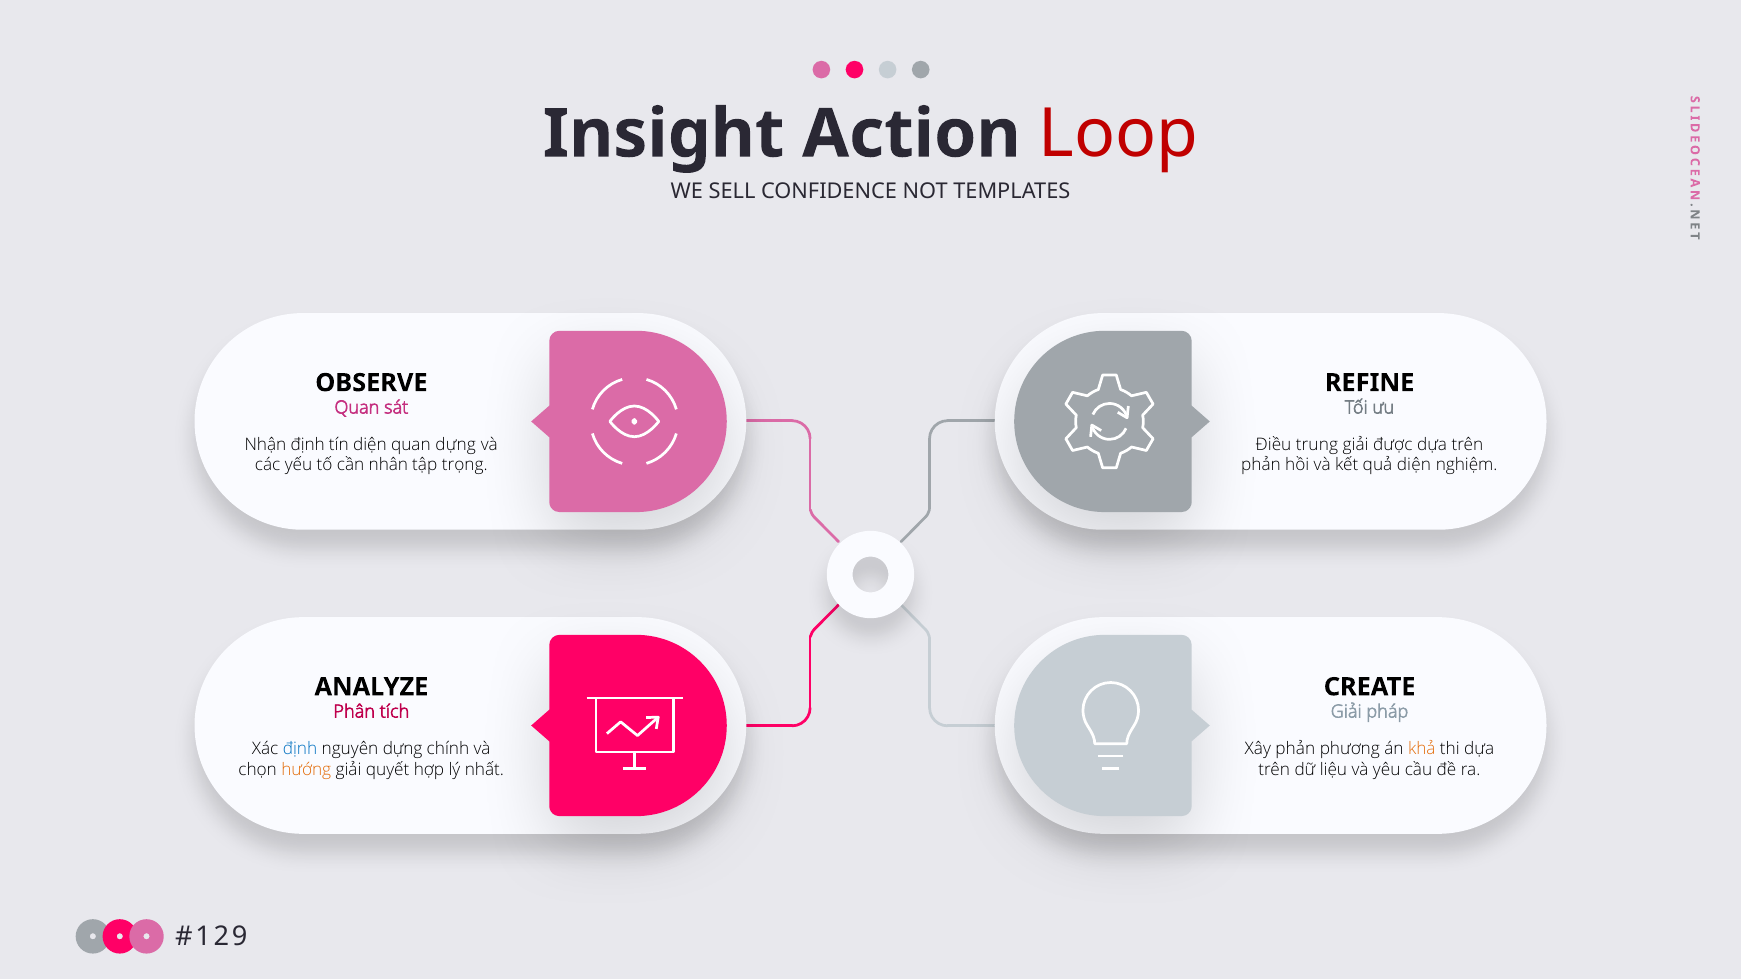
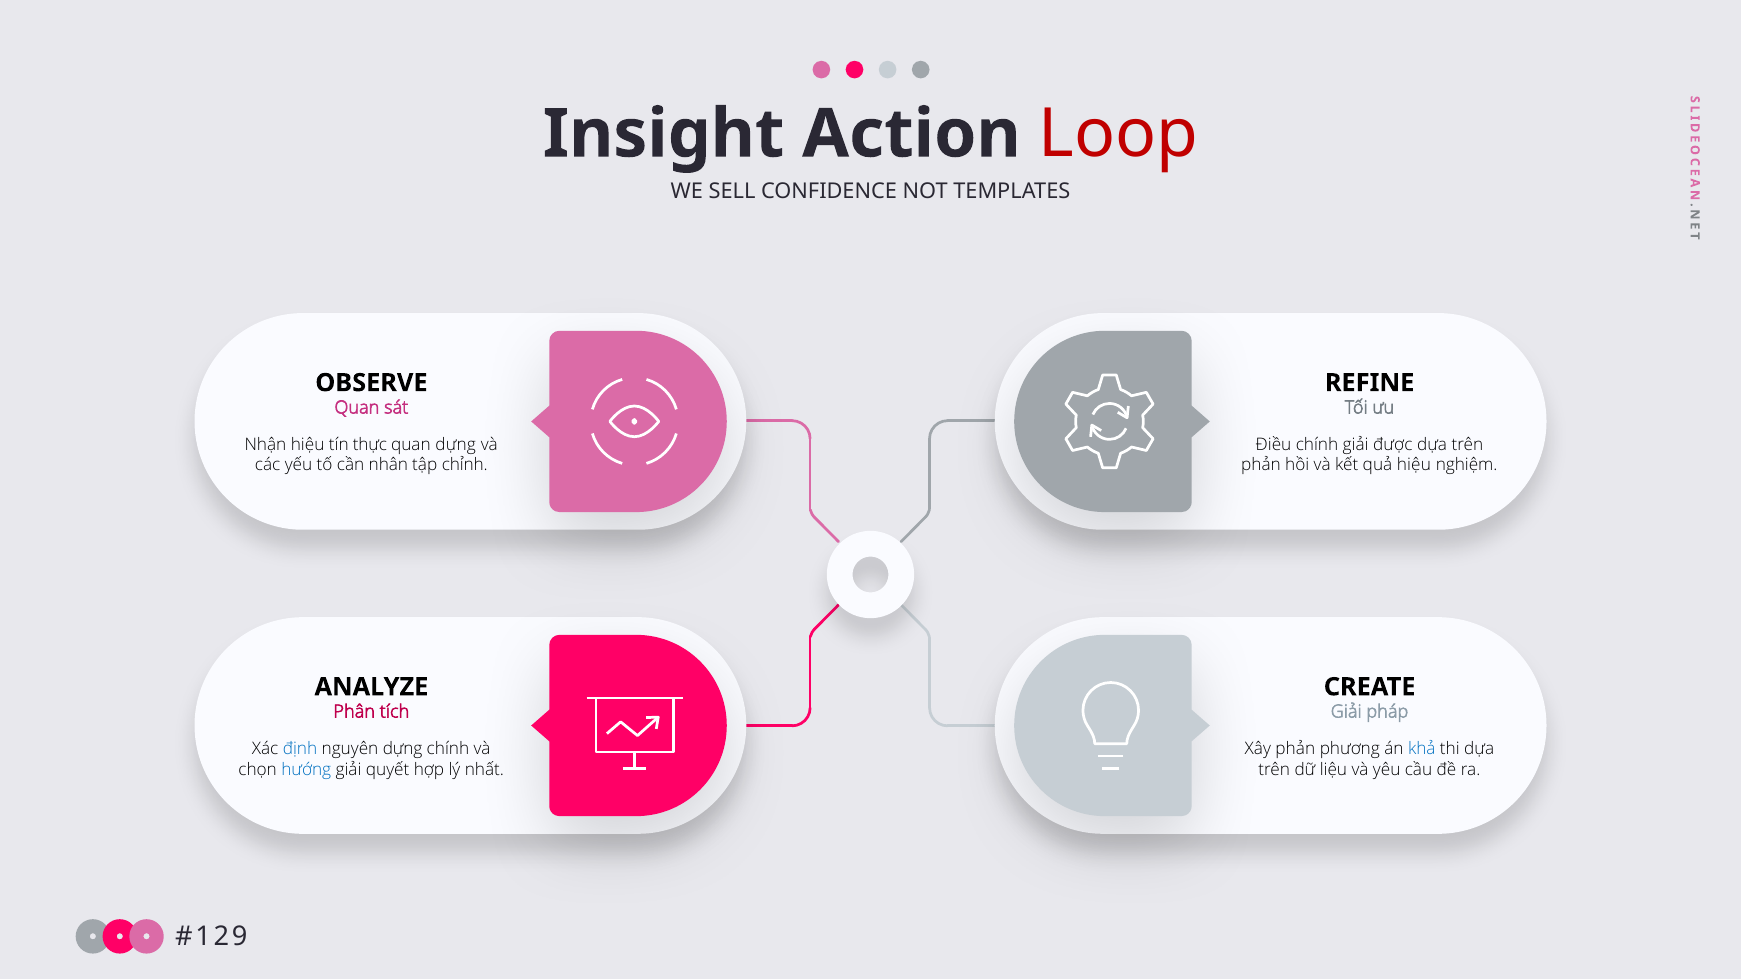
Nhận định: định -> hiệu
tín diện: diện -> thực
Điều trung: trung -> chính
trọng: trọng -> chỉnh
quả diện: diện -> hiệu
khả colour: orange -> blue
hướng colour: orange -> blue
